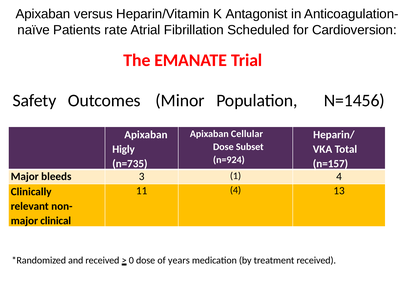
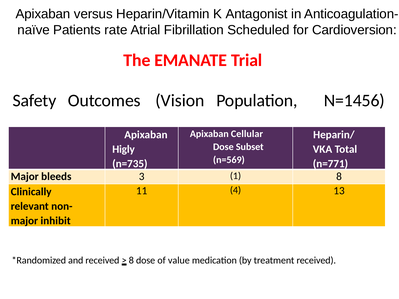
Minor: Minor -> Vision
n=924: n=924 -> n=569
n=157: n=157 -> n=771
1 4: 4 -> 8
clinical: clinical -> inhibit
0 at (131, 260): 0 -> 8
years: years -> value
